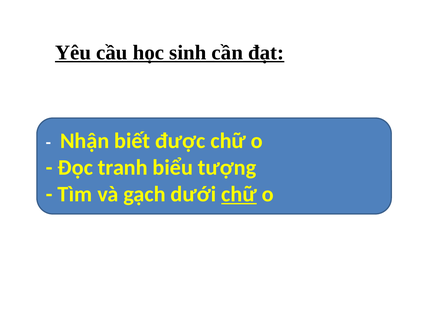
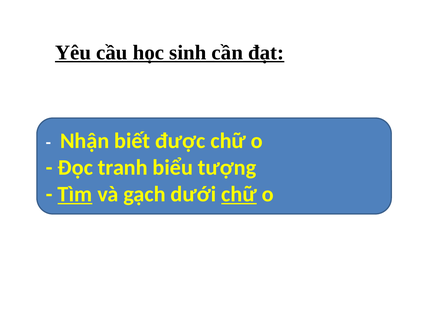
Tìm underline: none -> present
